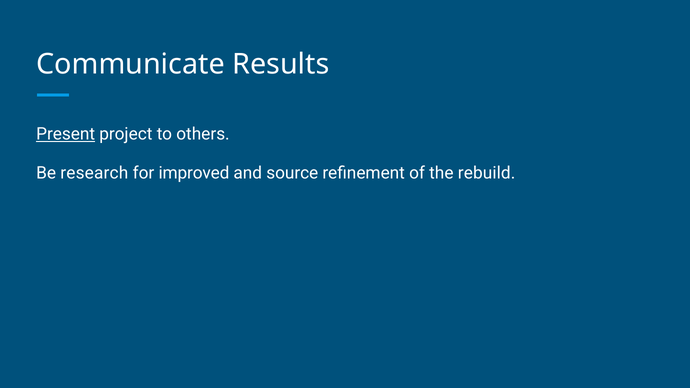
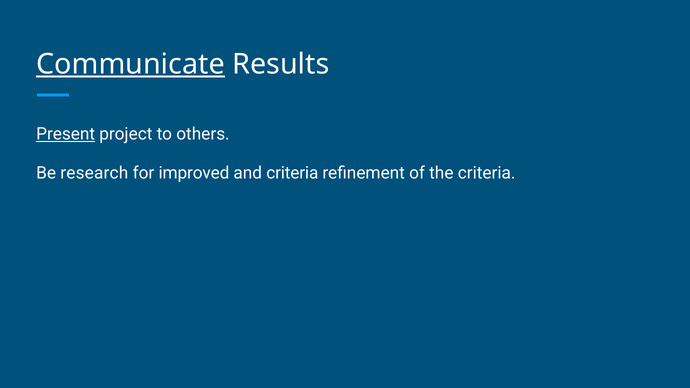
Communicate underline: none -> present
and source: source -> criteria
the rebuild: rebuild -> criteria
